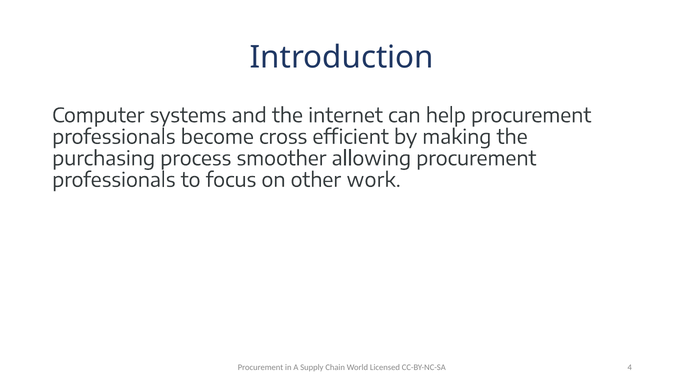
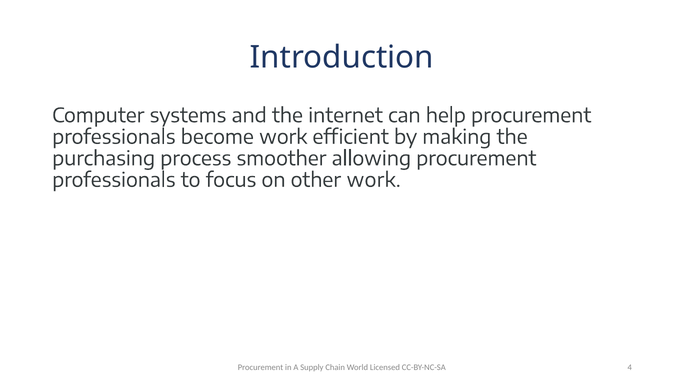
become cross: cross -> work
